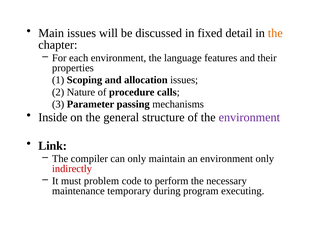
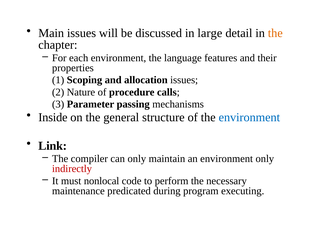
fixed: fixed -> large
environment at (249, 117) colour: purple -> blue
problem: problem -> nonlocal
temporary: temporary -> predicated
